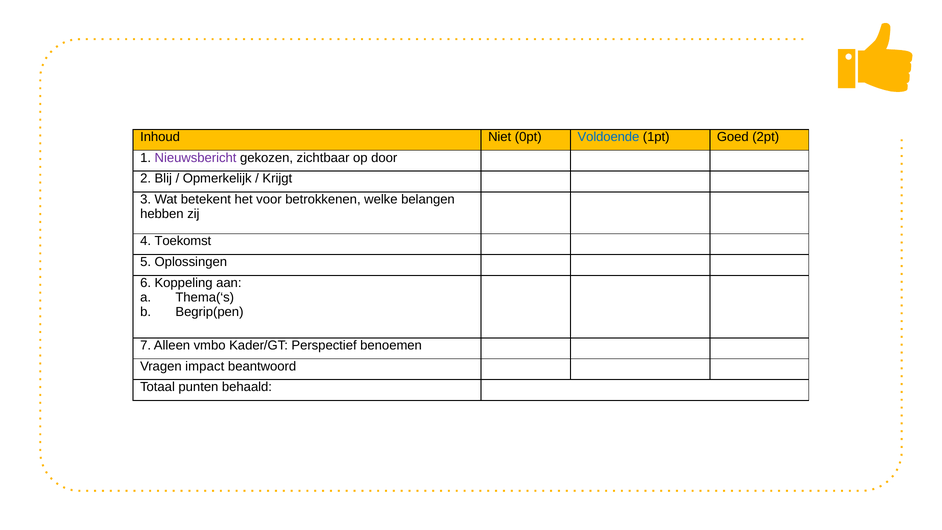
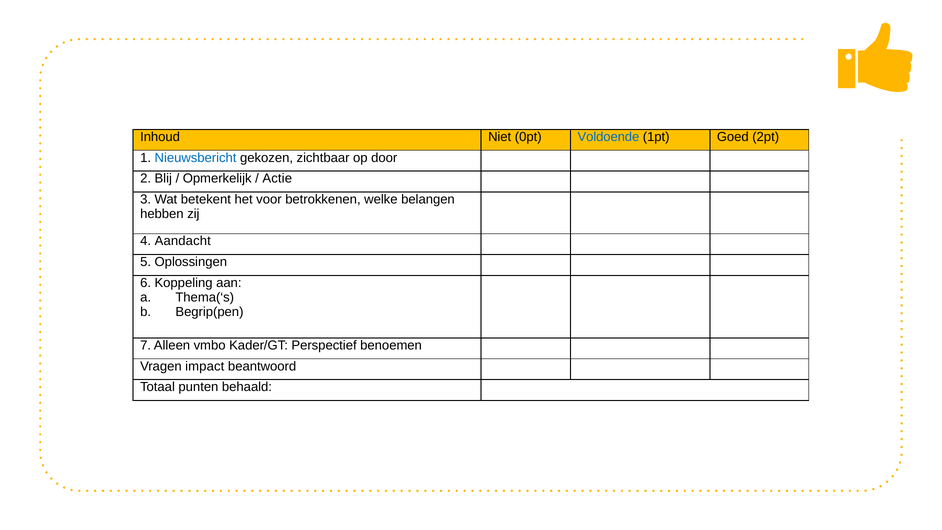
Nieuwsbericht colour: purple -> blue
Krijgt: Krijgt -> Actie
Toekomst: Toekomst -> Aandacht
